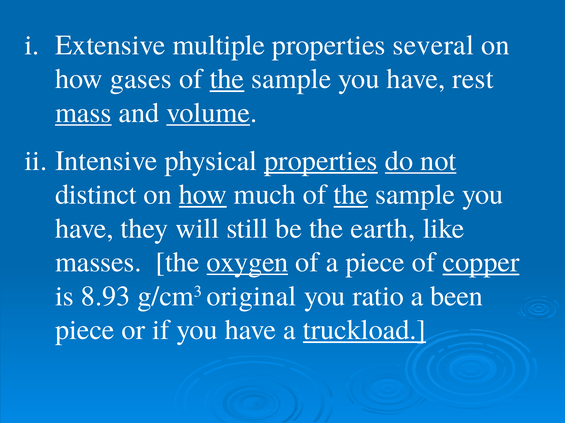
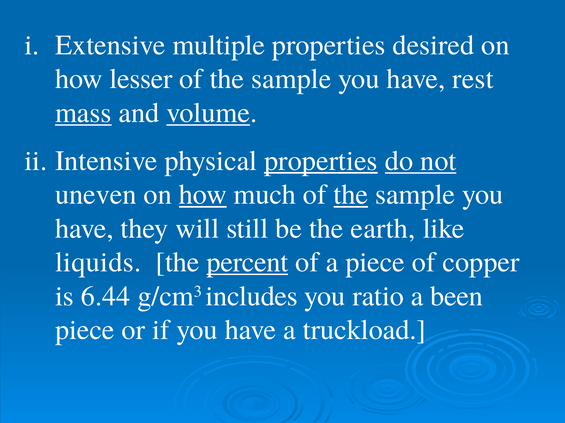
several: several -> desired
gases: gases -> lesser
the at (227, 79) underline: present -> none
distinct: distinct -> uneven
masses: masses -> liquids
oxygen: oxygen -> percent
copper underline: present -> none
8.93: 8.93 -> 6.44
original: original -> includes
truckload underline: present -> none
